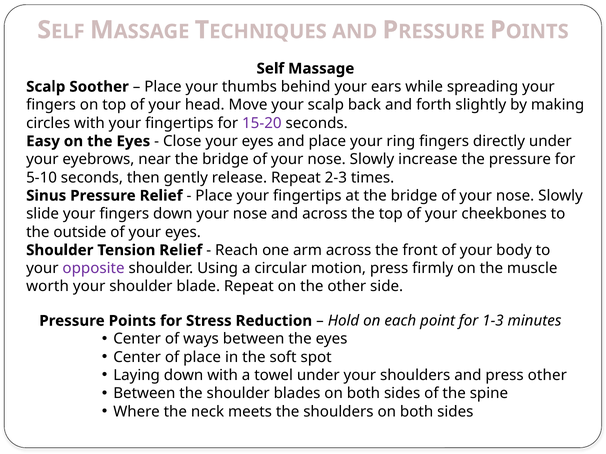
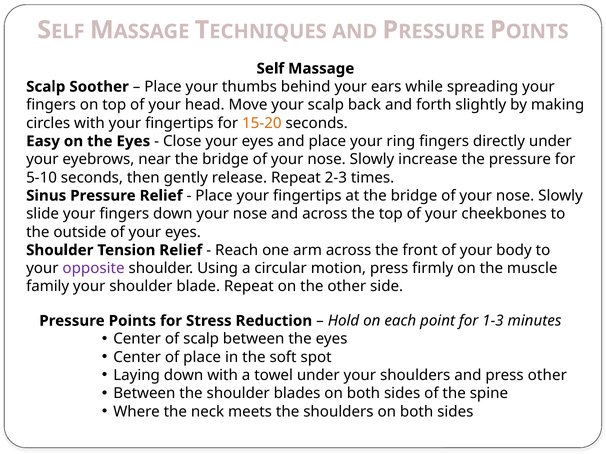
15-20 colour: purple -> orange
worth: worth -> family
of ways: ways -> scalp
